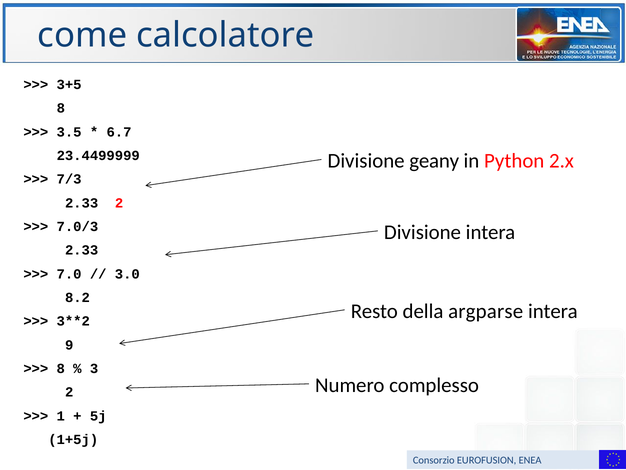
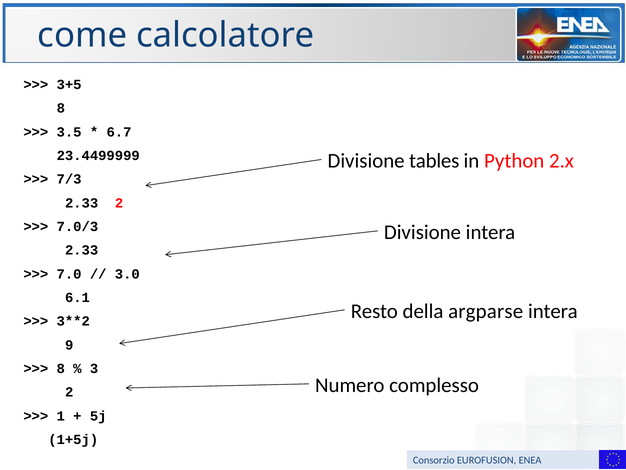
geany: geany -> tables
8.2: 8.2 -> 6.1
